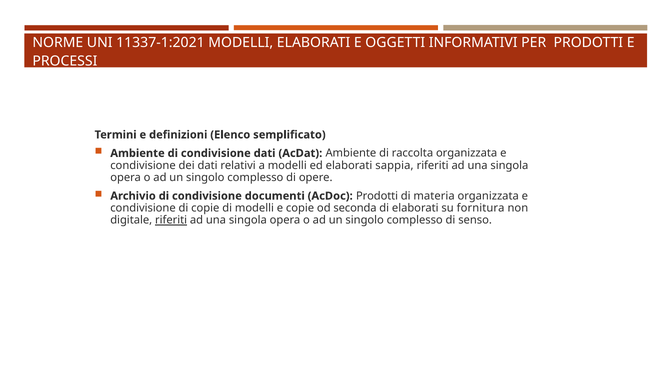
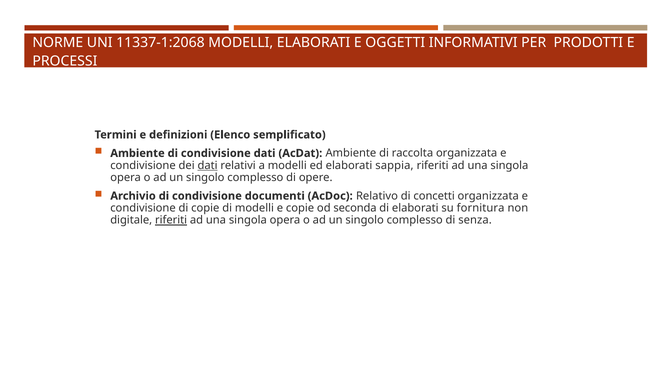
11337-1:2021: 11337-1:2021 -> 11337-1:2068
dati at (208, 165) underline: none -> present
AcDoc Prodotti: Prodotti -> Relativo
materia: materia -> concetti
senso: senso -> senza
